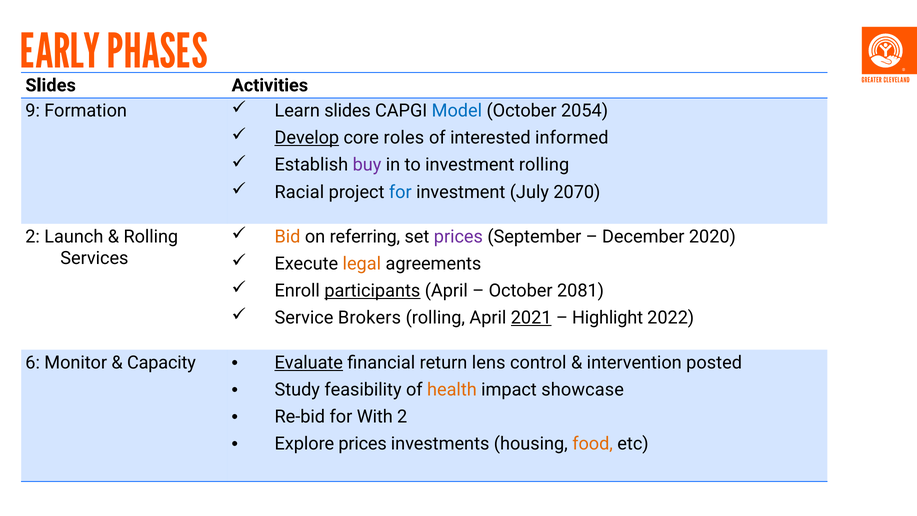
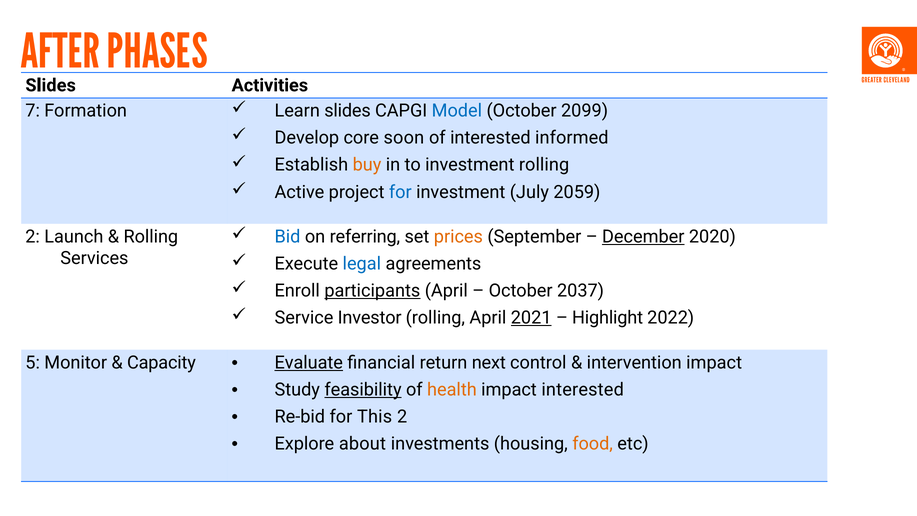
EARLY: EARLY -> AFTER
9: 9 -> 7
2054: 2054 -> 2099
Develop underline: present -> none
roles: roles -> soon
buy colour: purple -> orange
Racial: Racial -> Active
2070: 2070 -> 2059
Bid colour: orange -> blue
prices at (458, 237) colour: purple -> orange
December underline: none -> present
legal colour: orange -> blue
2081: 2081 -> 2037
Brokers: Brokers -> Investor
6: 6 -> 5
lens: lens -> next
intervention posted: posted -> impact
feasibility underline: none -> present
impact showcase: showcase -> interested
With: With -> This
Explore prices: prices -> about
